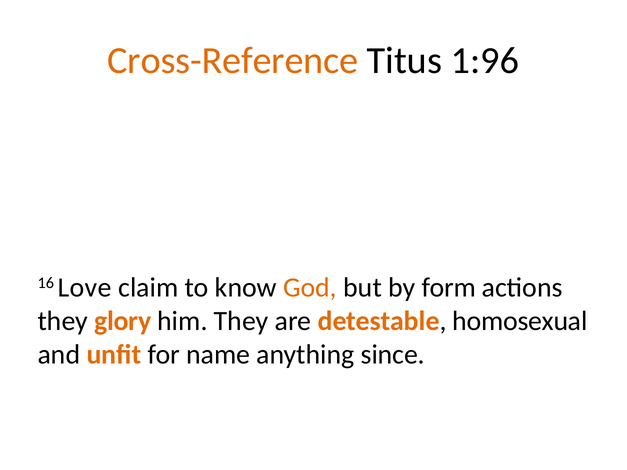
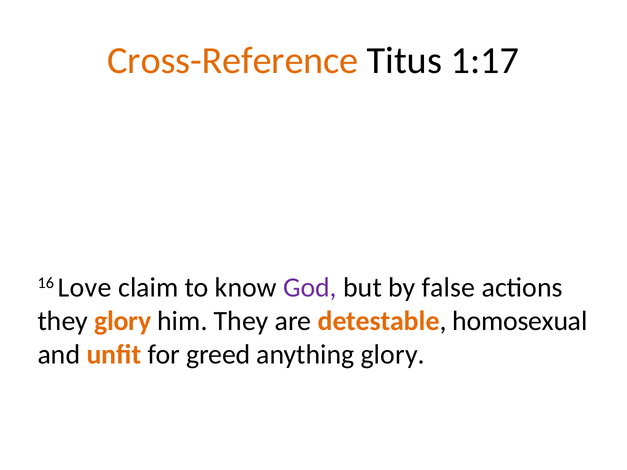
1:96: 1:96 -> 1:17
God colour: orange -> purple
form: form -> false
name: name -> greed
anything since: since -> glory
